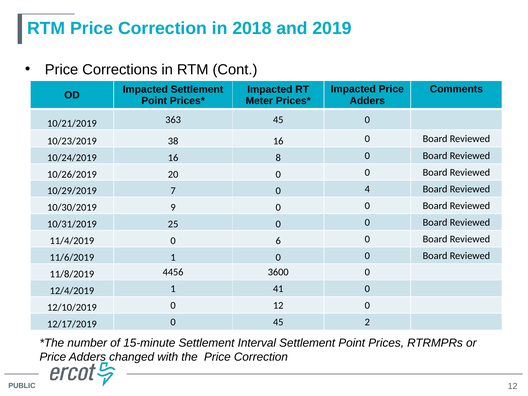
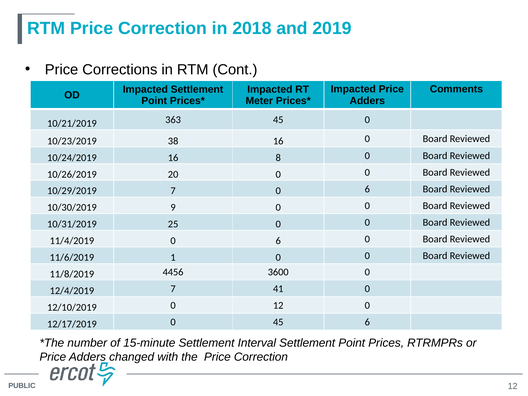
7 0 4: 4 -> 6
12/4/2019 1: 1 -> 7
45 2: 2 -> 6
